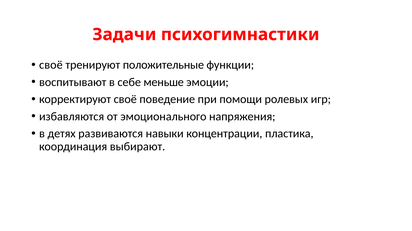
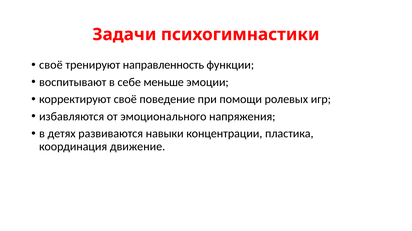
положительные: положительные -> направленность
выбирают: выбирают -> движение
